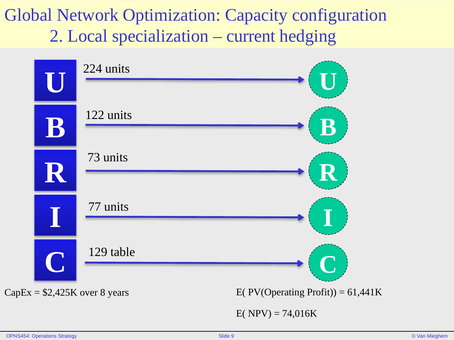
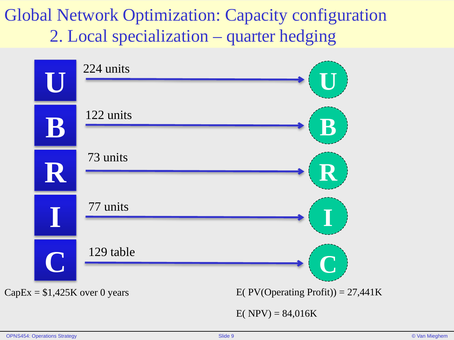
current: current -> quarter
$2,425K: $2,425K -> $1,425K
8: 8 -> 0
61,441K: 61,441K -> 27,441K
74,016K: 74,016K -> 84,016K
